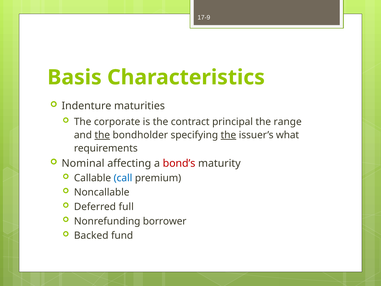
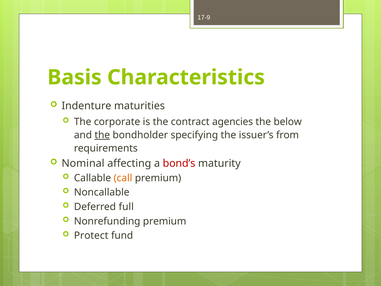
principal: principal -> agencies
range: range -> below
the at (228, 135) underline: present -> none
what: what -> from
call colour: blue -> orange
Nonrefunding borrower: borrower -> premium
Backed: Backed -> Protect
